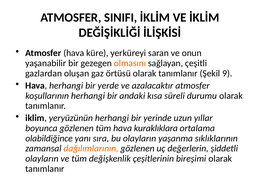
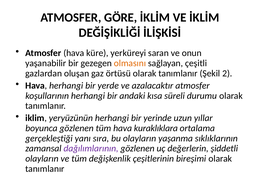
SINIFI: SINIFI -> GÖRE
9: 9 -> 2
olabildiğince: olabildiğince -> gerçekleştiği
dağılımlarının colour: orange -> purple
